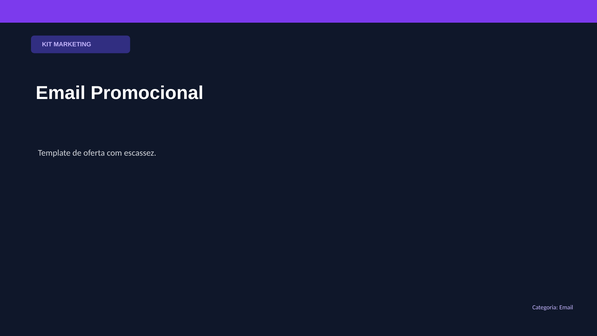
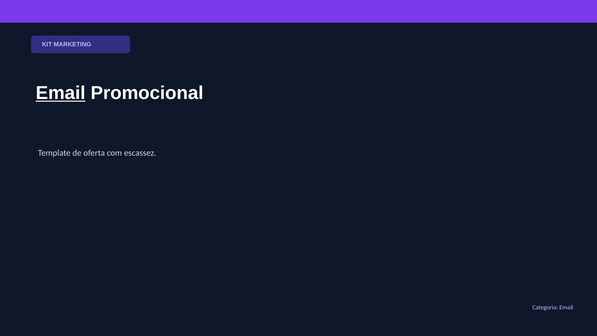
Email at (61, 93) underline: none -> present
